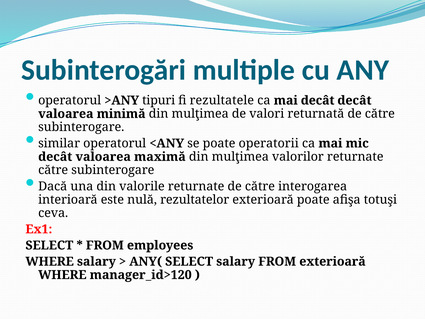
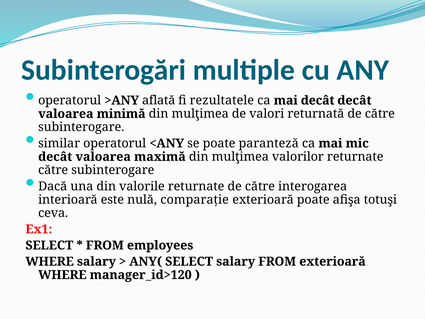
tipuri: tipuri -> aflată
operatorii: operatorii -> paranteză
rezultatelor: rezultatelor -> comparaţie
